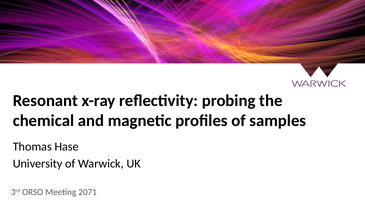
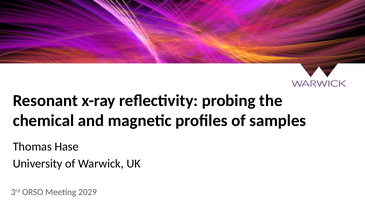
2071: 2071 -> 2029
